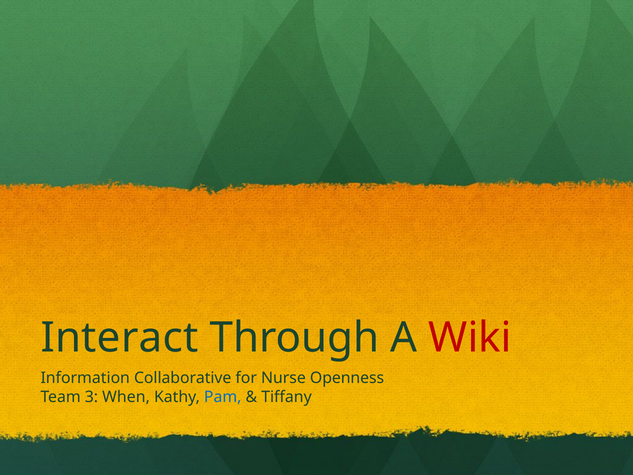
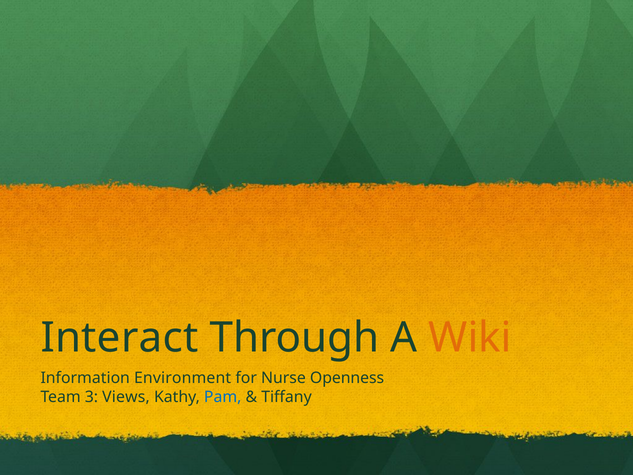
Wiki colour: red -> orange
Collaborative: Collaborative -> Environment
When: When -> Views
